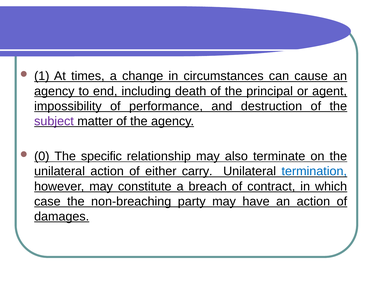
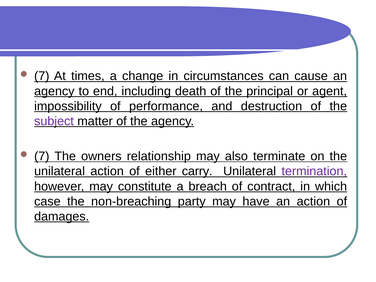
1 at (42, 76): 1 -> 7
0 at (42, 156): 0 -> 7
specific: specific -> owners
termination colour: blue -> purple
